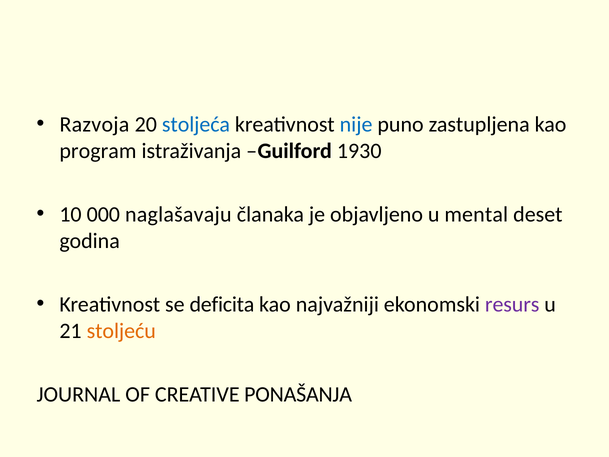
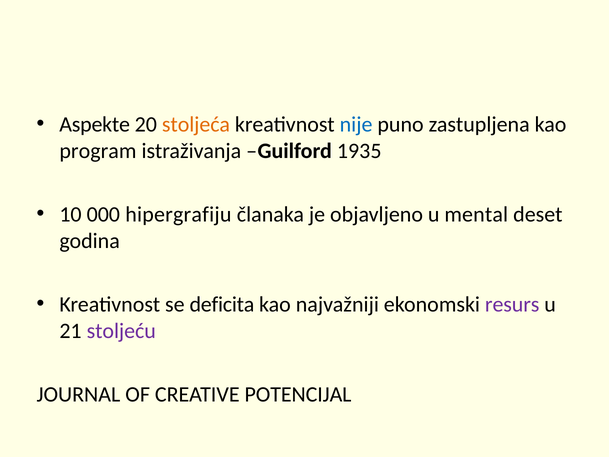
Razvoja: Razvoja -> Aspekte
stoljeća colour: blue -> orange
1930: 1930 -> 1935
naglašavaju: naglašavaju -> hipergrafiju
stoljeću colour: orange -> purple
PONAŠANJA: PONAŠANJA -> POTENCIJAL
